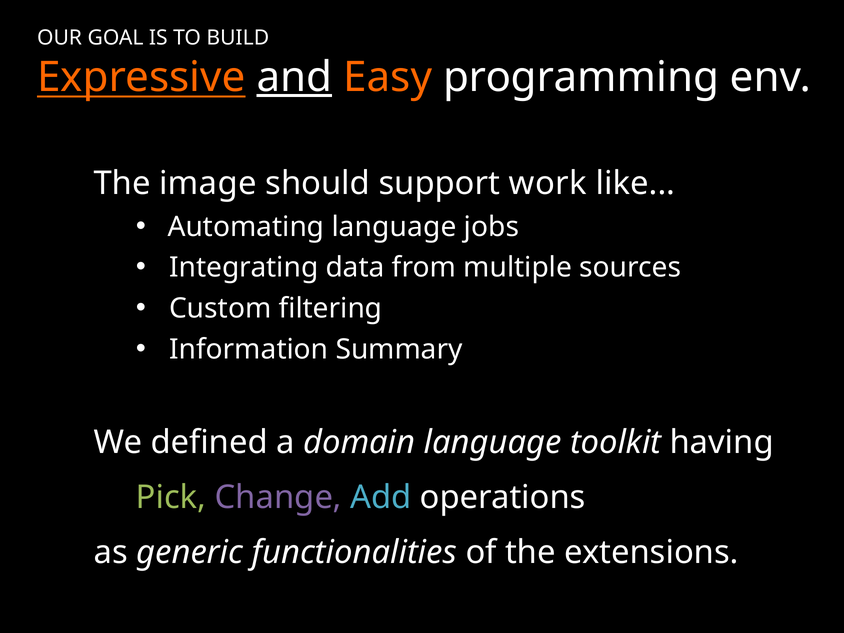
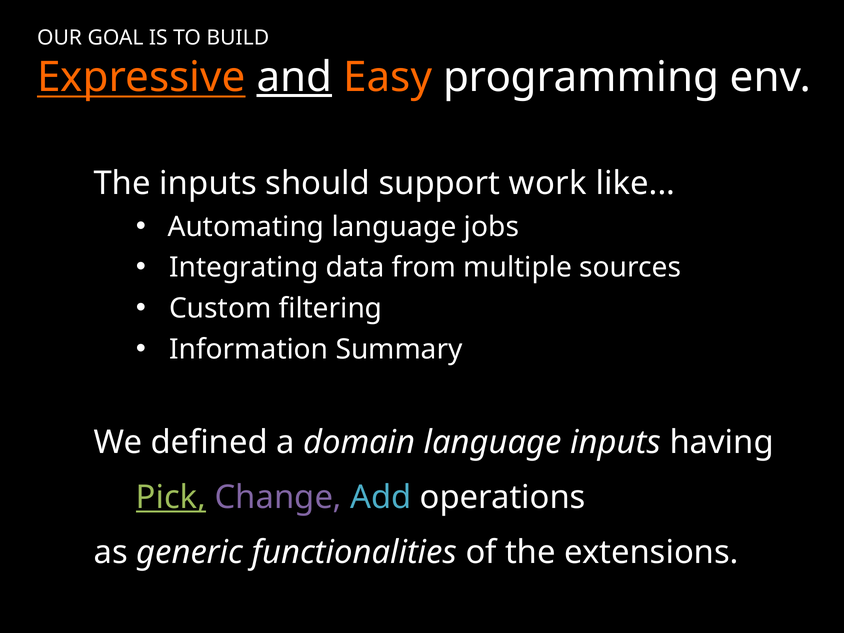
The image: image -> inputs
language toolkit: toolkit -> inputs
Pick underline: none -> present
